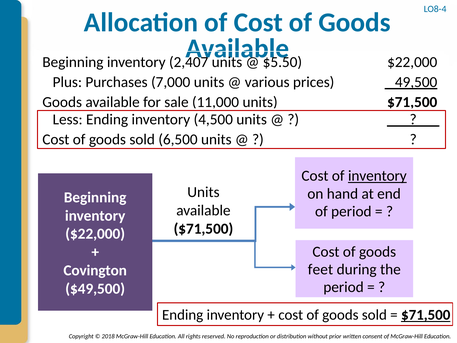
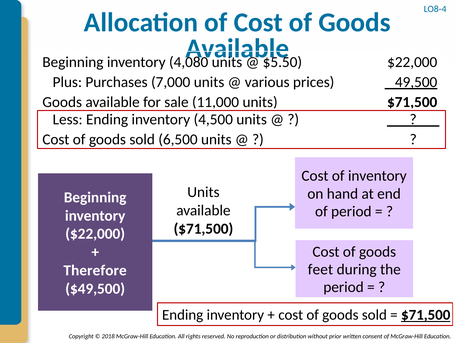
2,407: 2,407 -> 4,080
inventory at (377, 176) underline: present -> none
Covington: Covington -> Therefore
